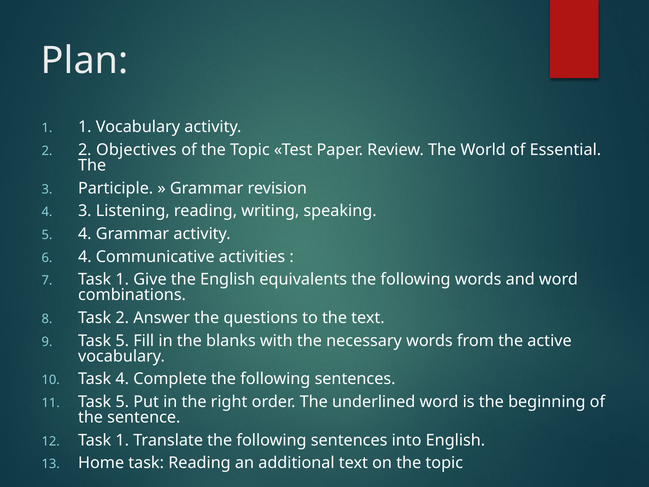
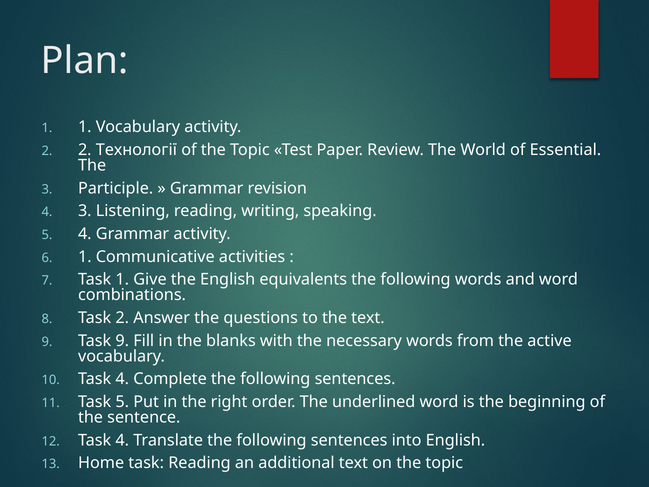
Objectives: Objectives -> Технології
6 4: 4 -> 1
5 at (122, 341): 5 -> 9
1 at (122, 440): 1 -> 4
